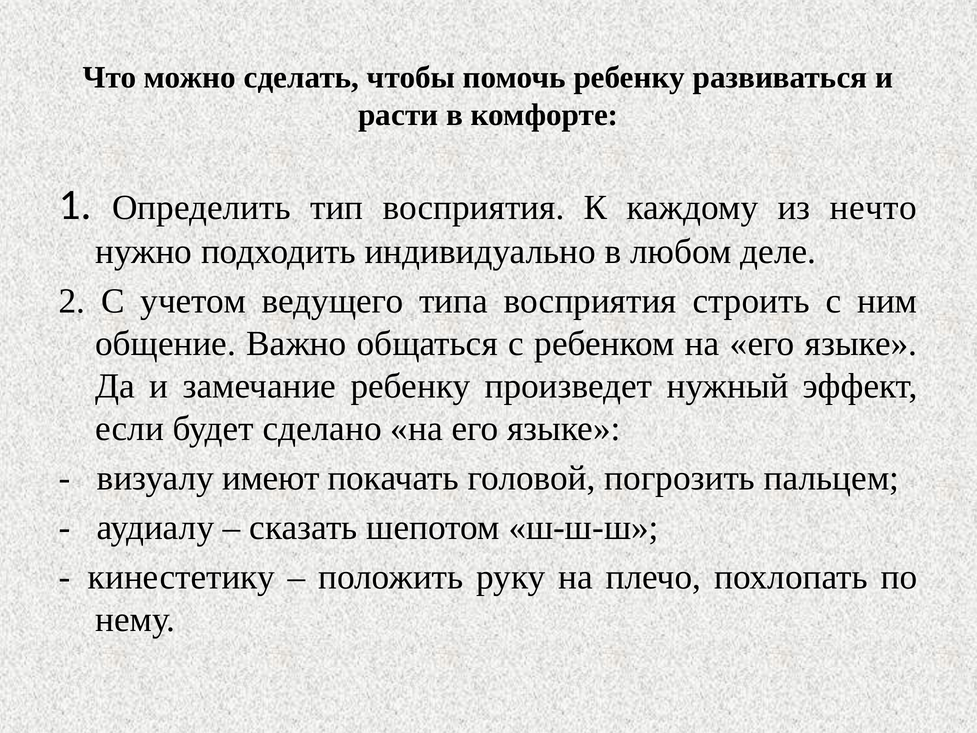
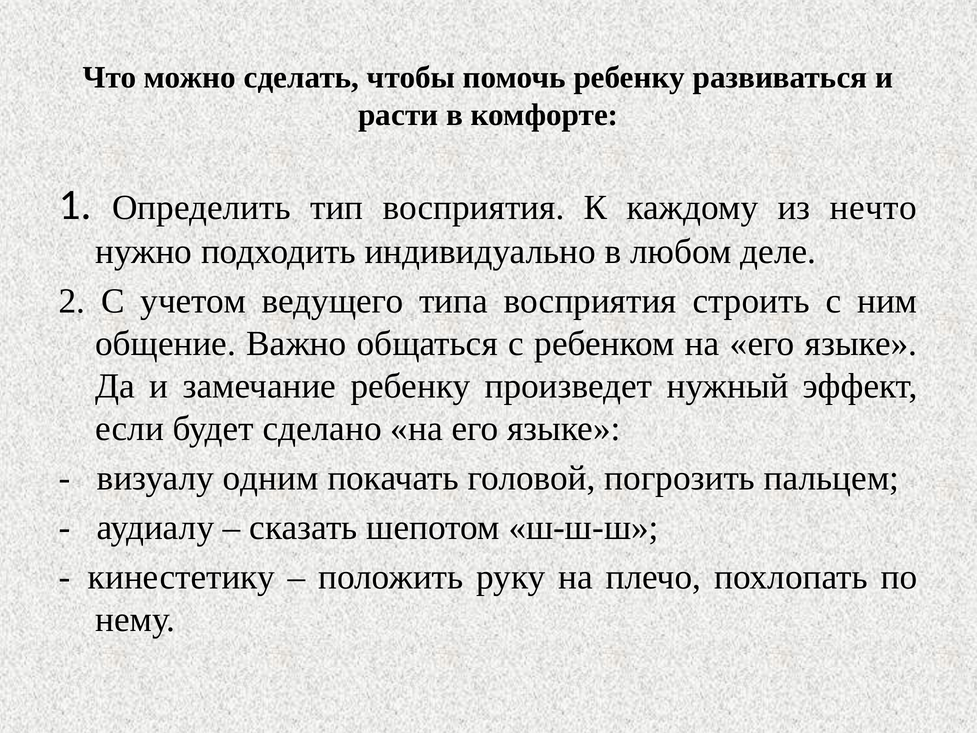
имеют: имеют -> одним
